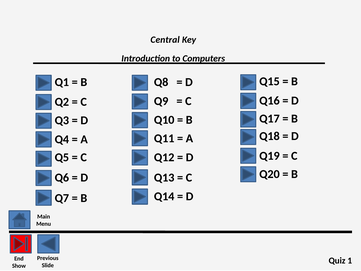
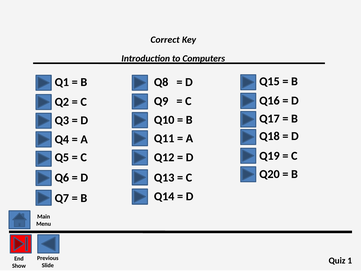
Central: Central -> Correct
